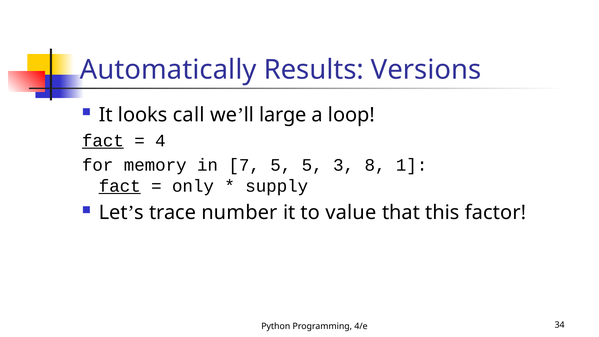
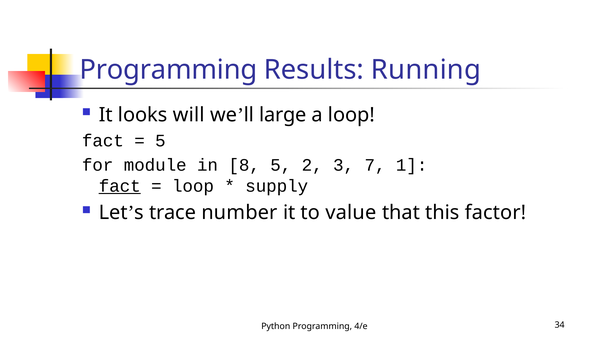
Automatically at (168, 70): Automatically -> Programming
Versions: Versions -> Running
call: call -> will
fact at (103, 141) underline: present -> none
4 at (160, 141): 4 -> 5
memory: memory -> module
7: 7 -> 8
5 5: 5 -> 2
8: 8 -> 7
only at (193, 186): only -> loop
